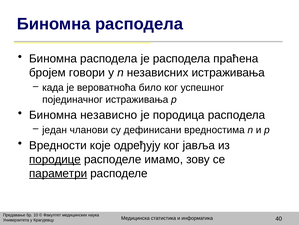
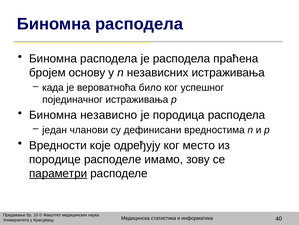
говори: говори -> основу
јавља: јавља -> место
породице underline: present -> none
